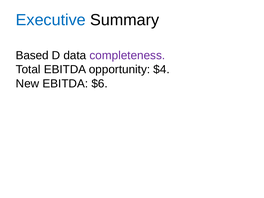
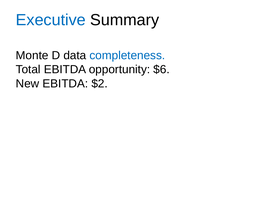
Based: Based -> Monte
completeness colour: purple -> blue
$4: $4 -> $6
$6: $6 -> $2
